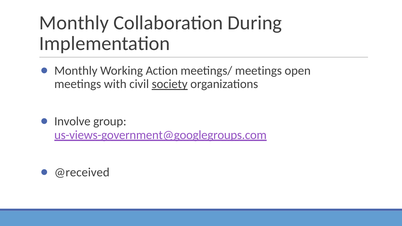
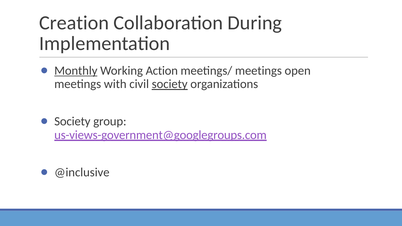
Monthly at (74, 23): Monthly -> Creation
Monthly at (76, 71) underline: none -> present
Involve at (72, 121): Involve -> Society
@received: @received -> @inclusive
